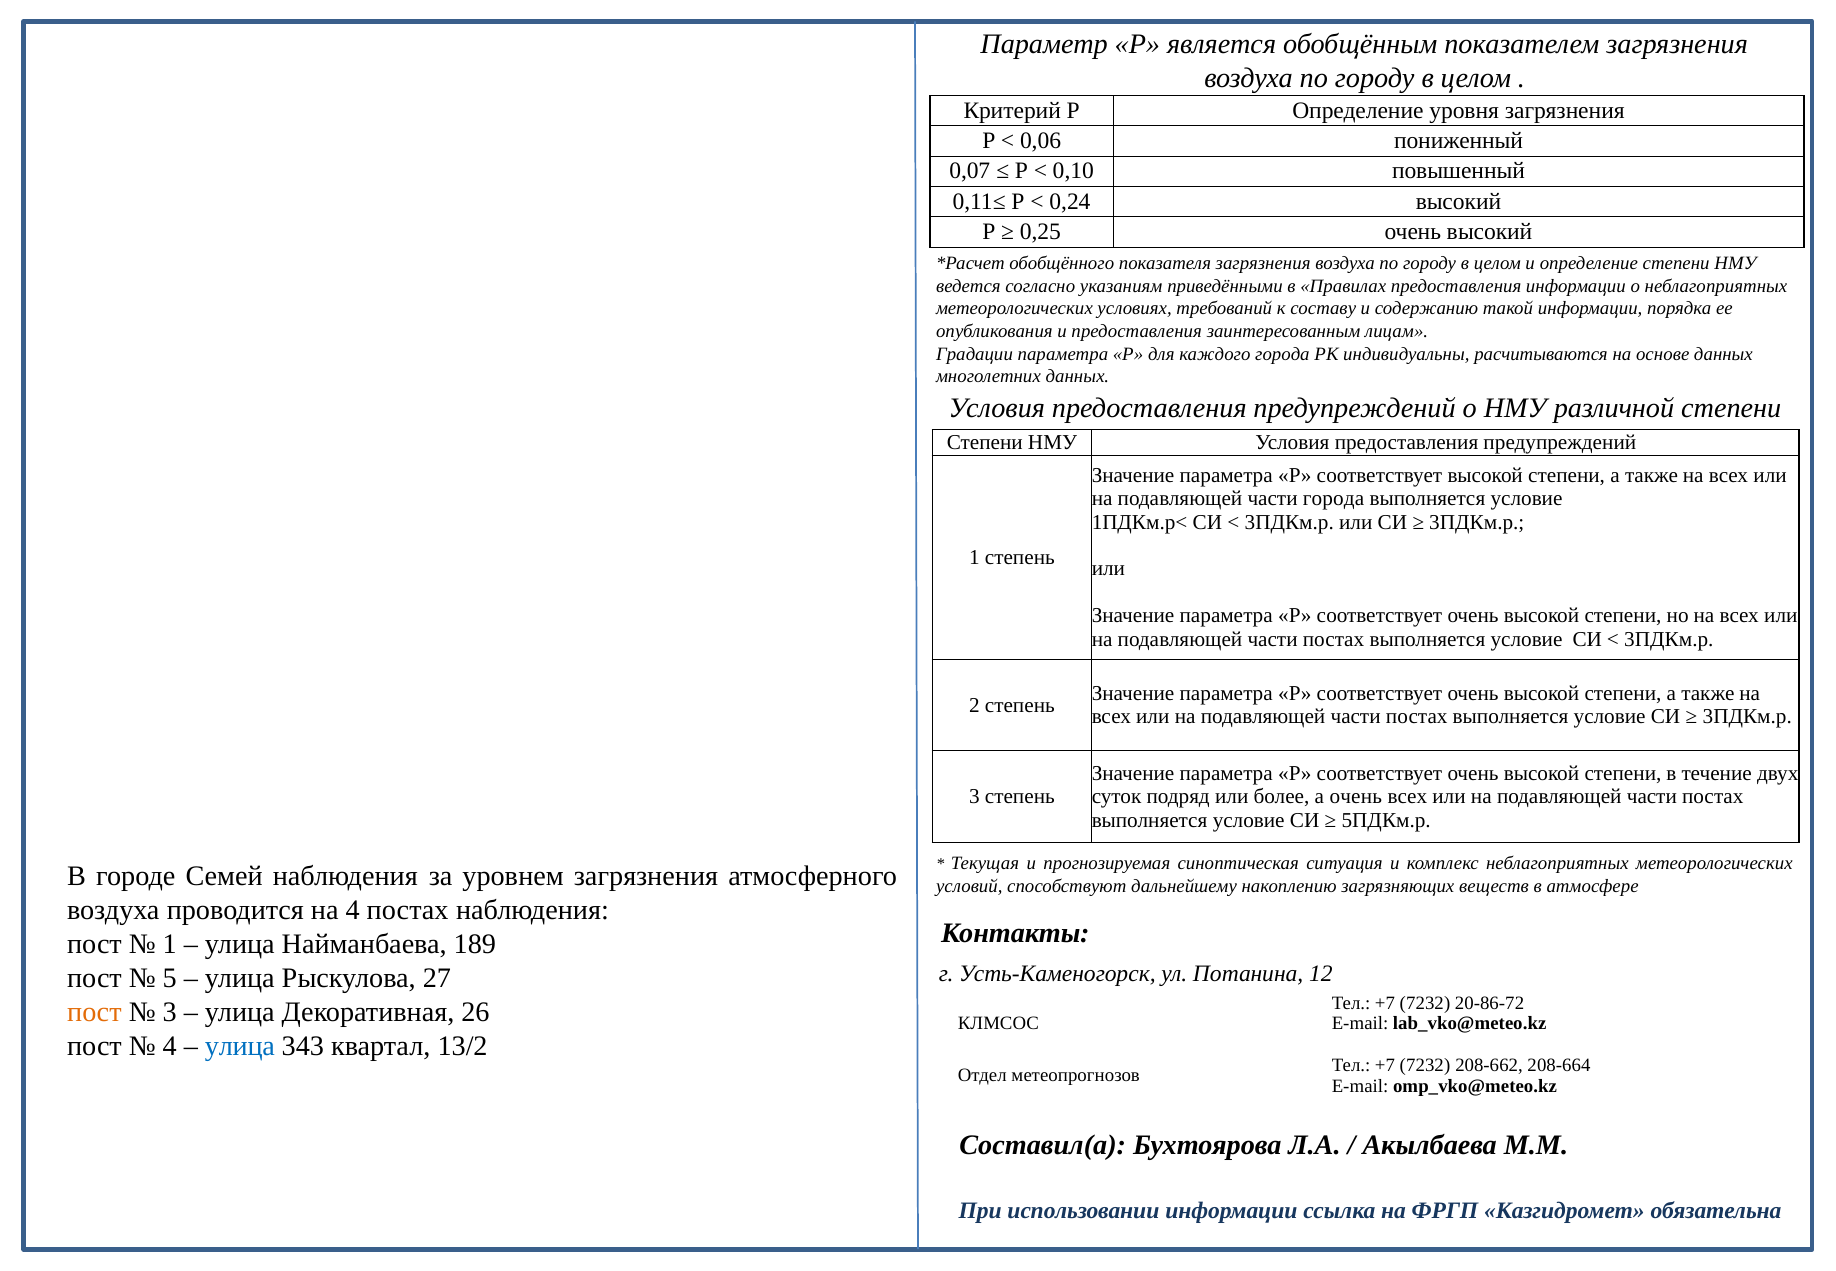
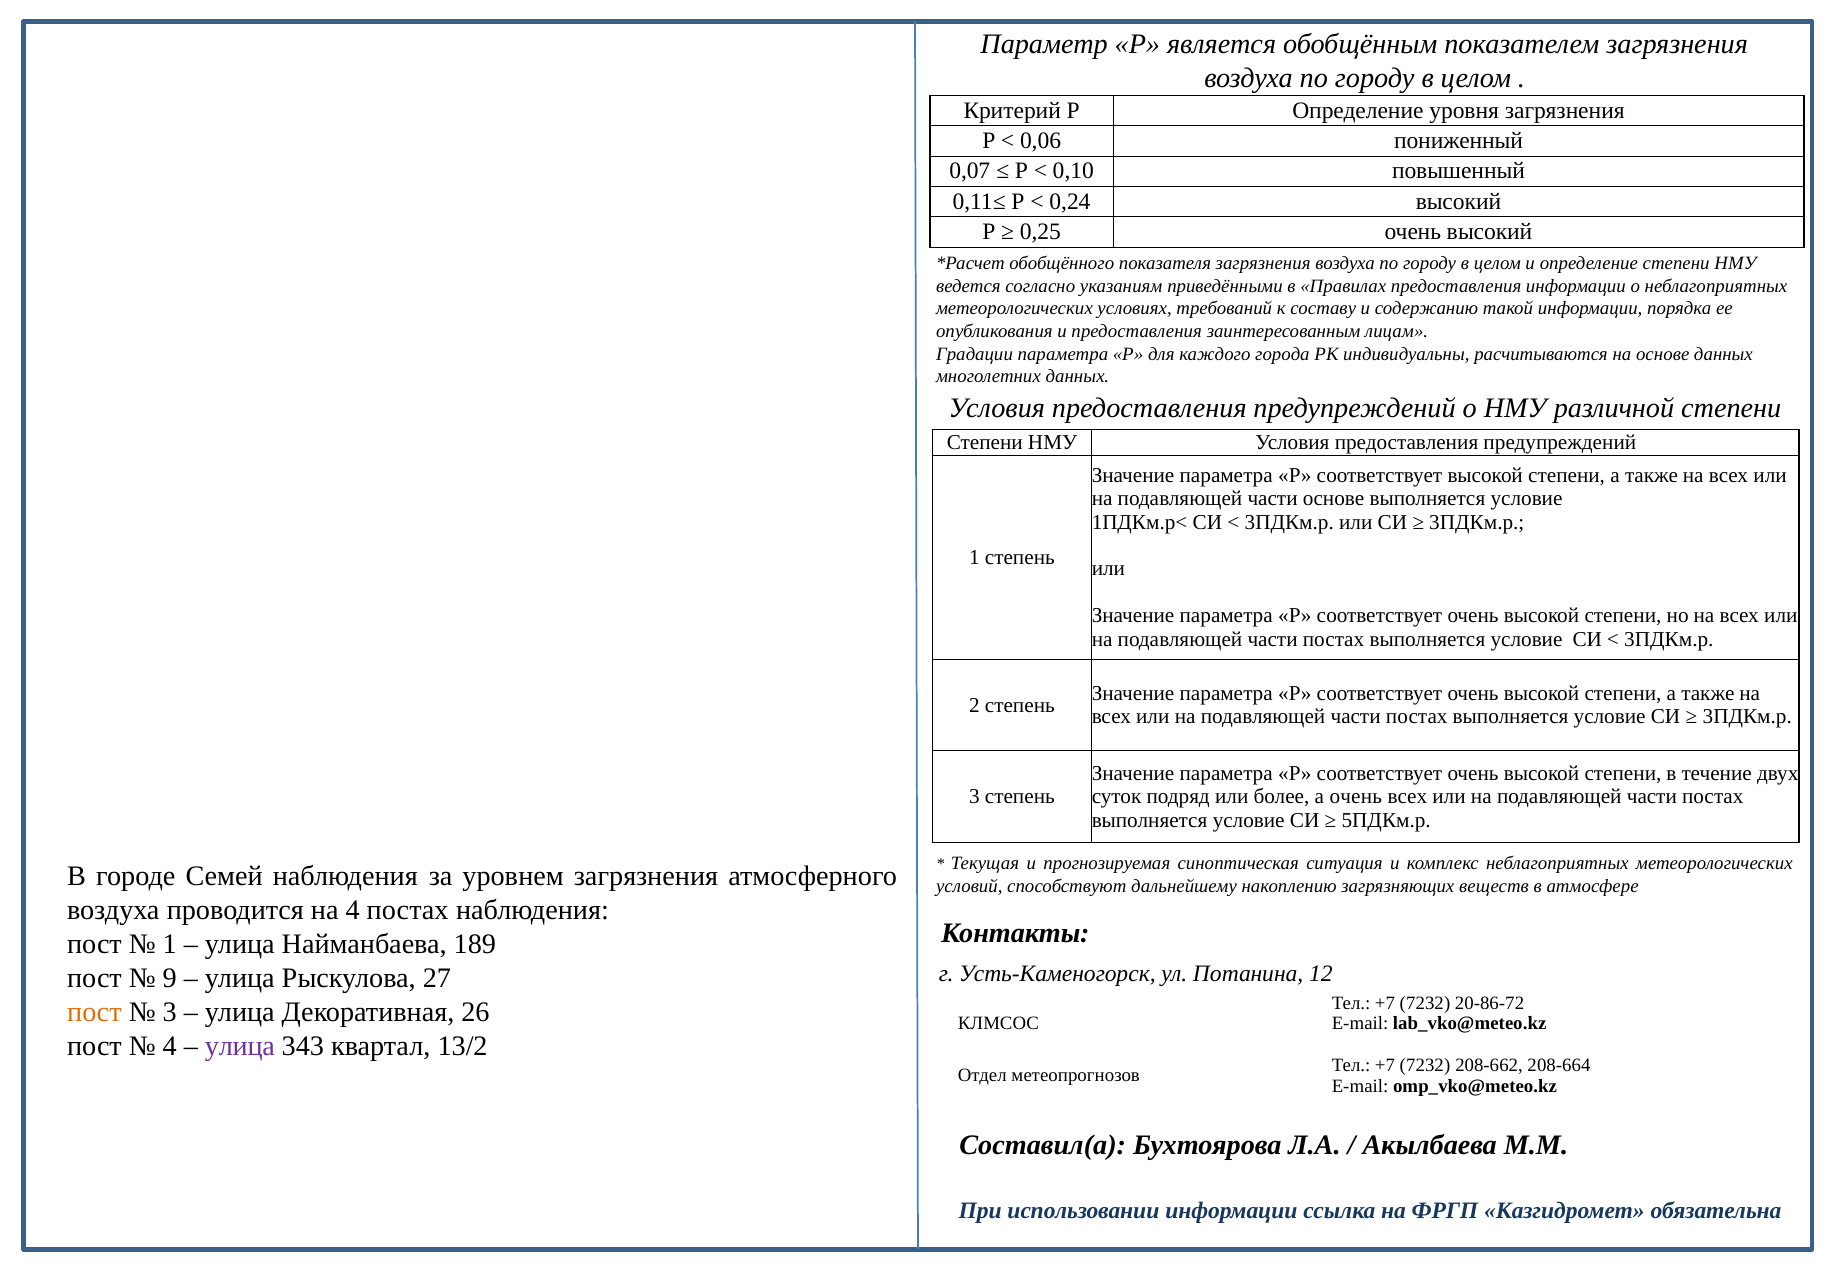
части города: города -> основе
5: 5 -> 9
улица at (240, 1046) colour: blue -> purple
